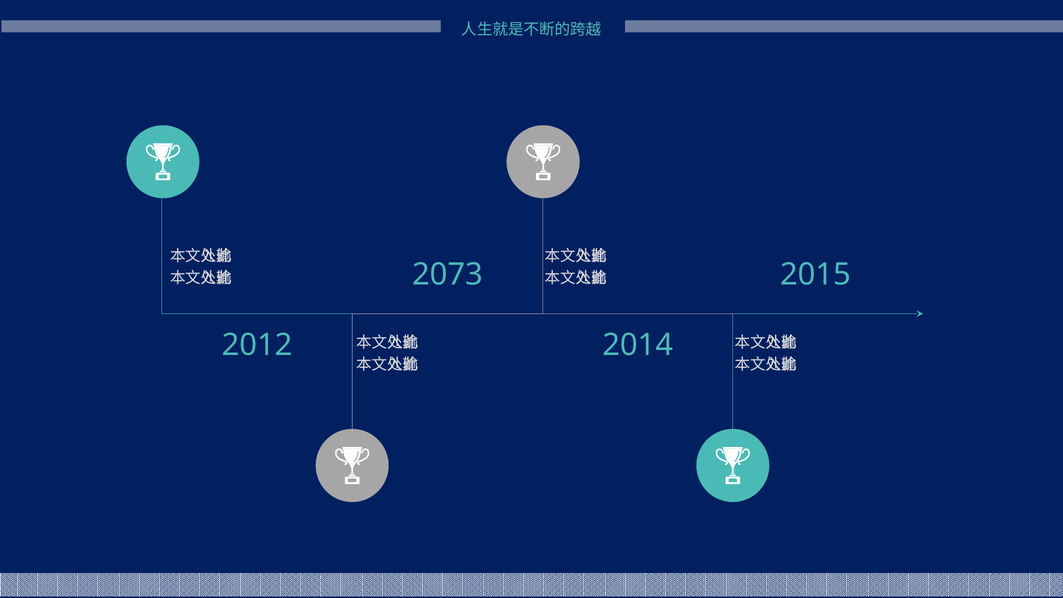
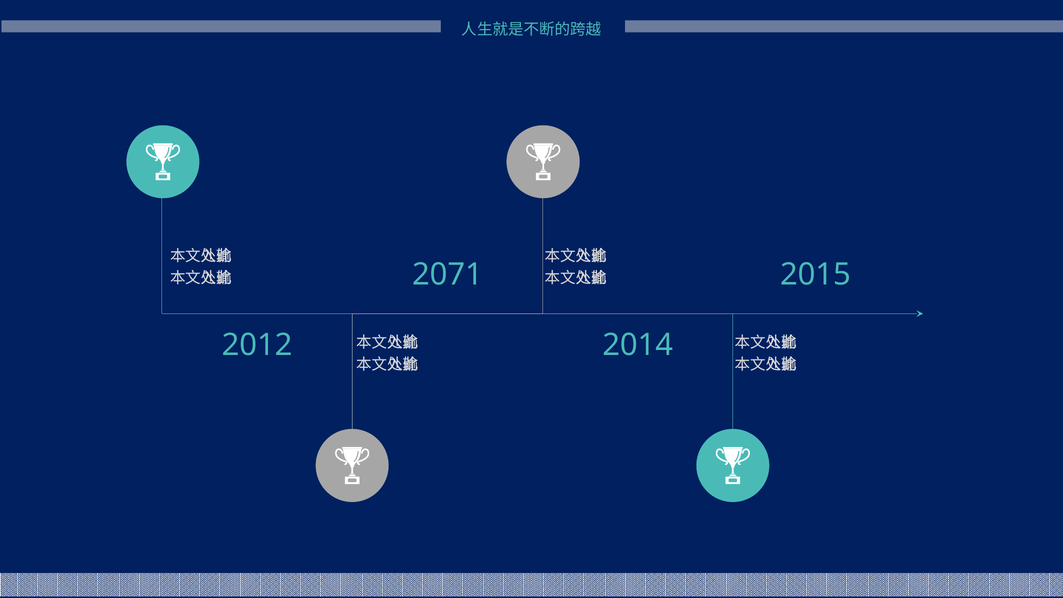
2073: 2073 -> 2071
